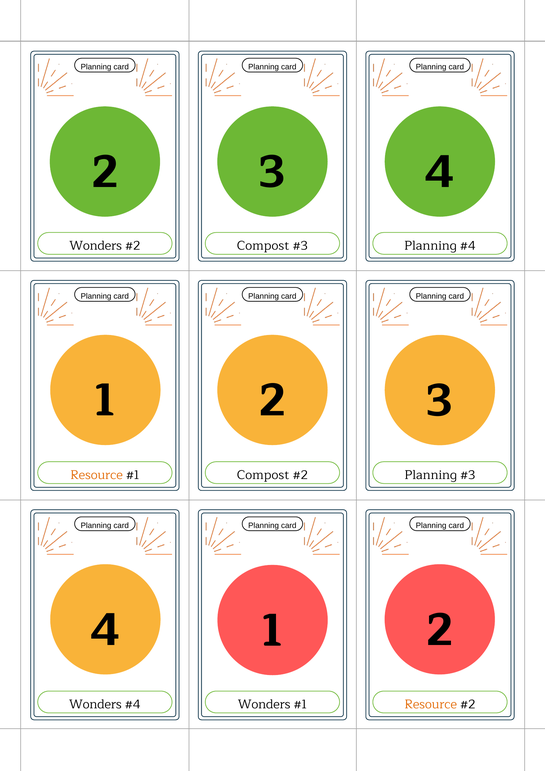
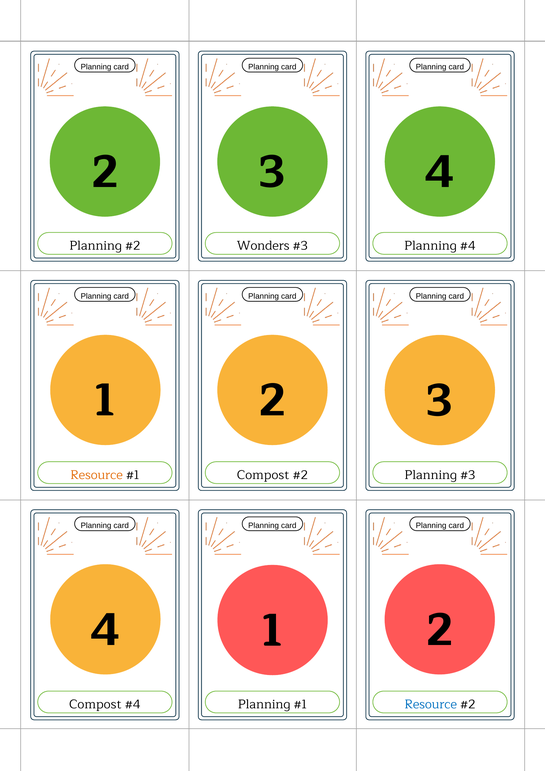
Wonders at (96, 246): Wonders -> Planning
Compost at (263, 246): Compost -> Wonders
Wonders at (95, 704): Wonders -> Compost
Wonders at (264, 704): Wonders -> Planning
Resource at (431, 704) colour: orange -> blue
